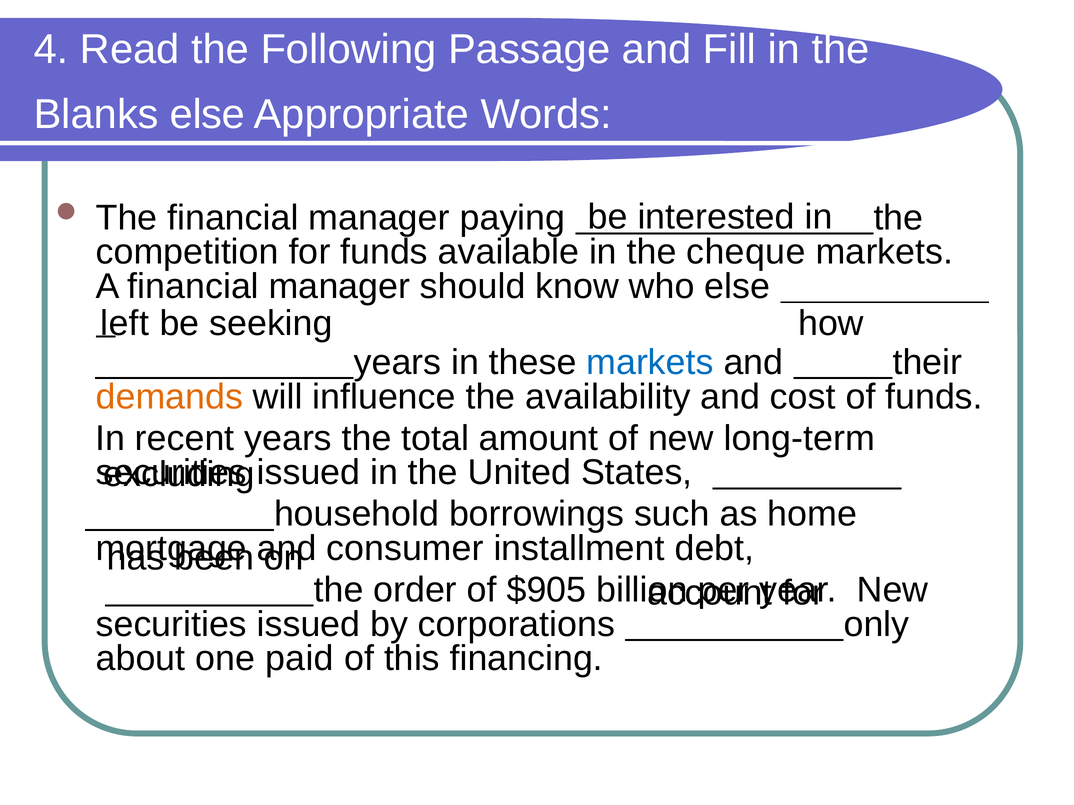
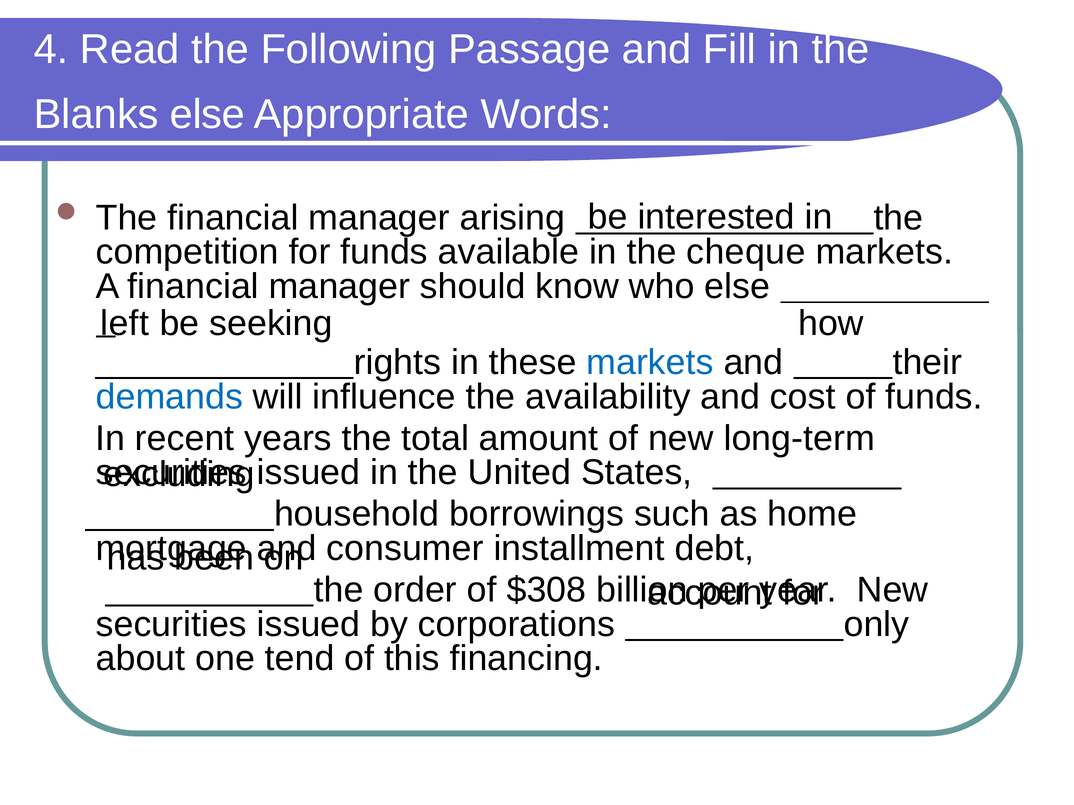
paying: paying -> arising
years at (397, 363): years -> rights
demands colour: orange -> blue
$905: $905 -> $308
paid: paid -> tend
